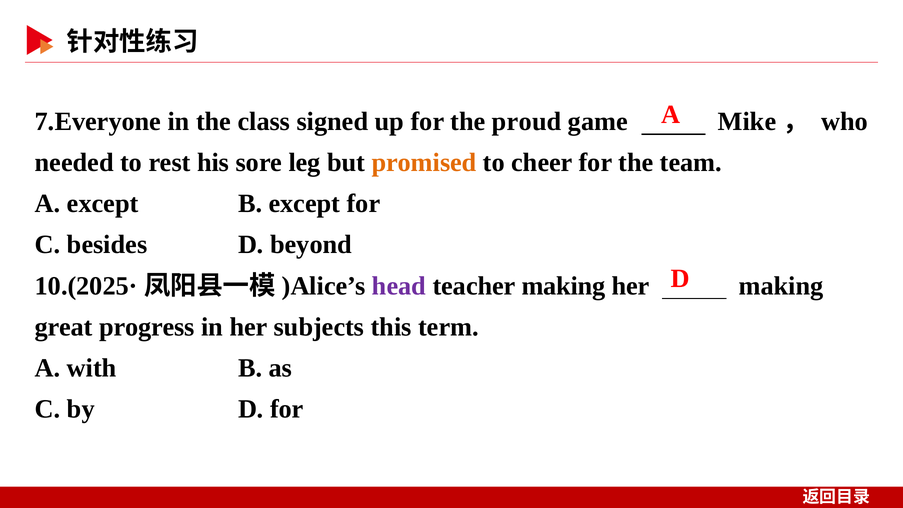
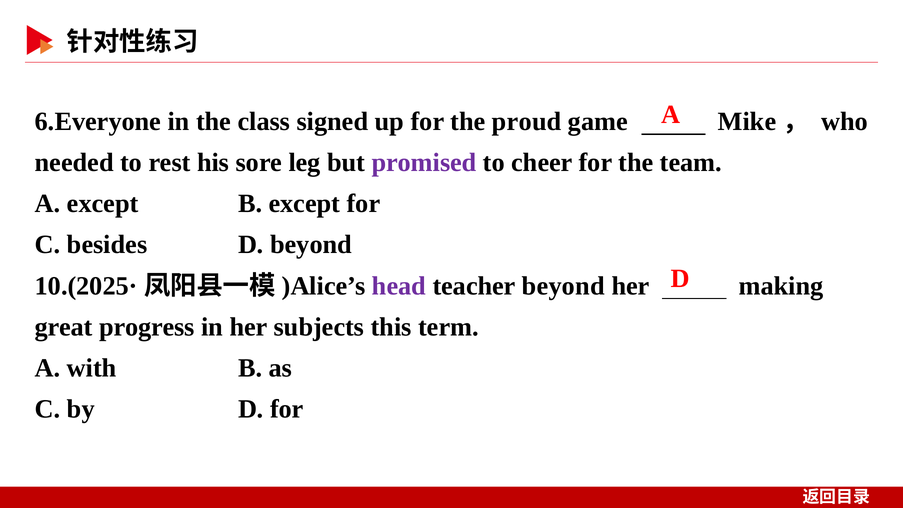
7.Everyone: 7.Everyone -> 6.Everyone
promised colour: orange -> purple
teacher making: making -> beyond
